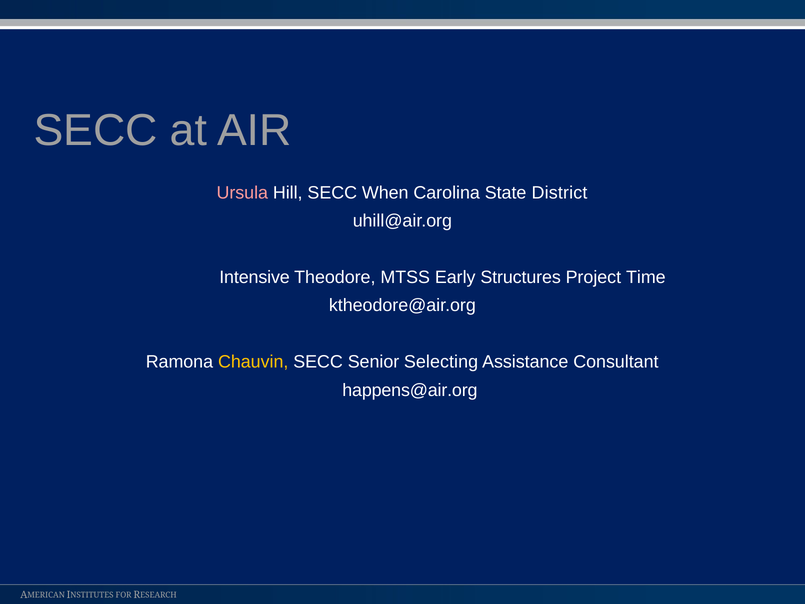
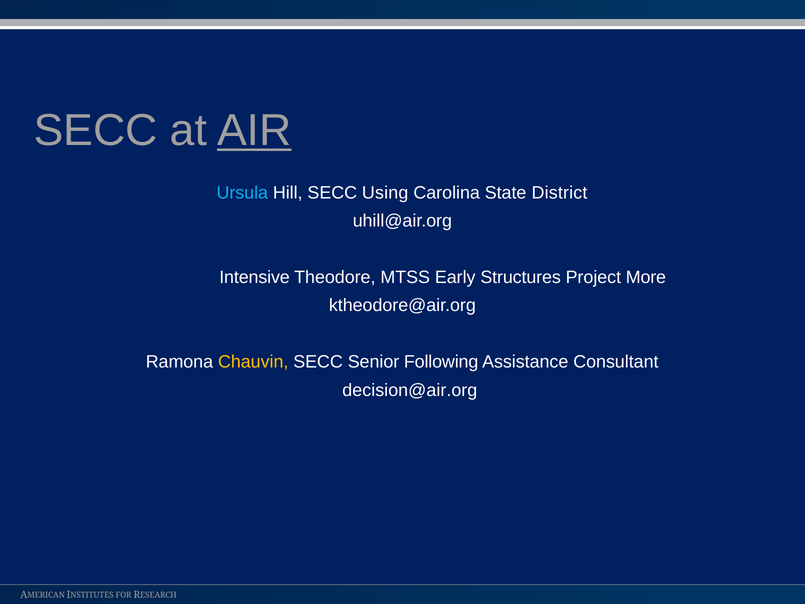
AIR underline: none -> present
Ursula colour: pink -> light blue
When: When -> Using
Time: Time -> More
Selecting: Selecting -> Following
happens@air.org: happens@air.org -> decision@air.org
